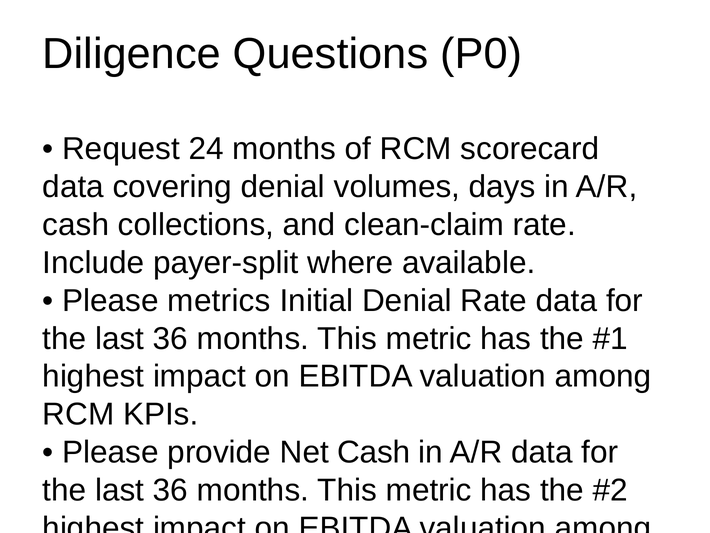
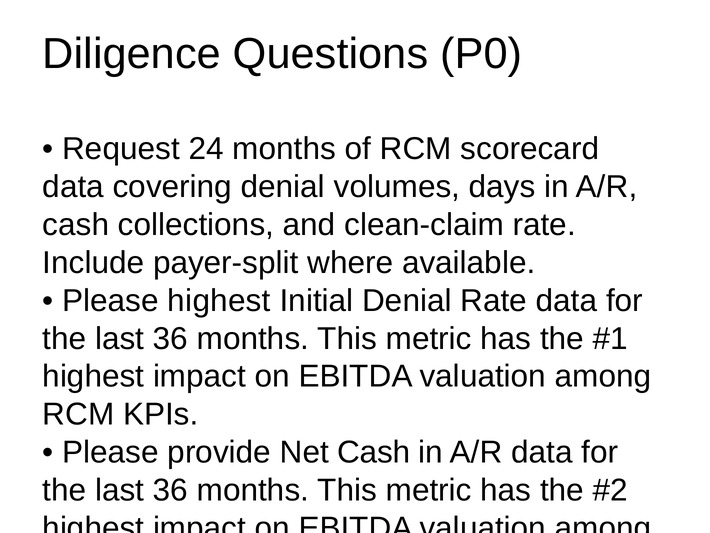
Please metrics: metrics -> highest
